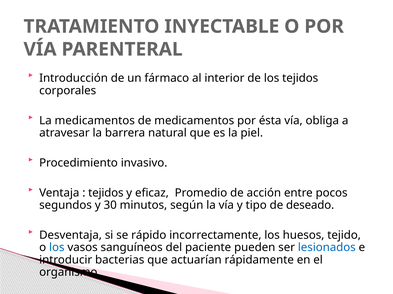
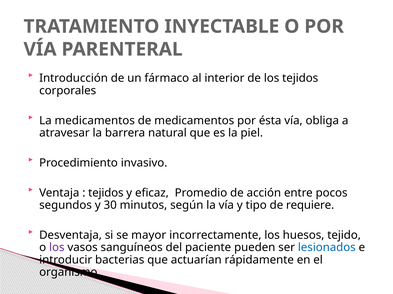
deseado: deseado -> requiere
rápido: rápido -> mayor
los at (57, 248) colour: blue -> purple
